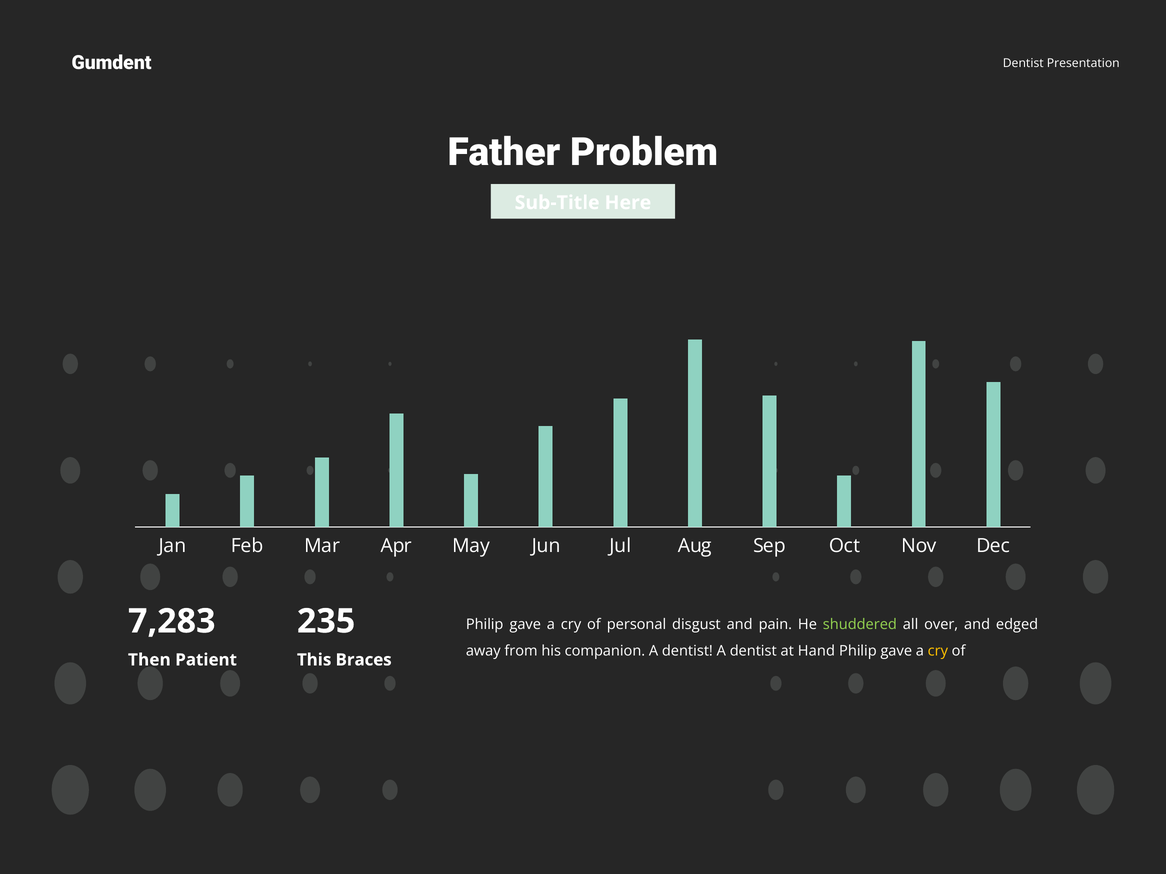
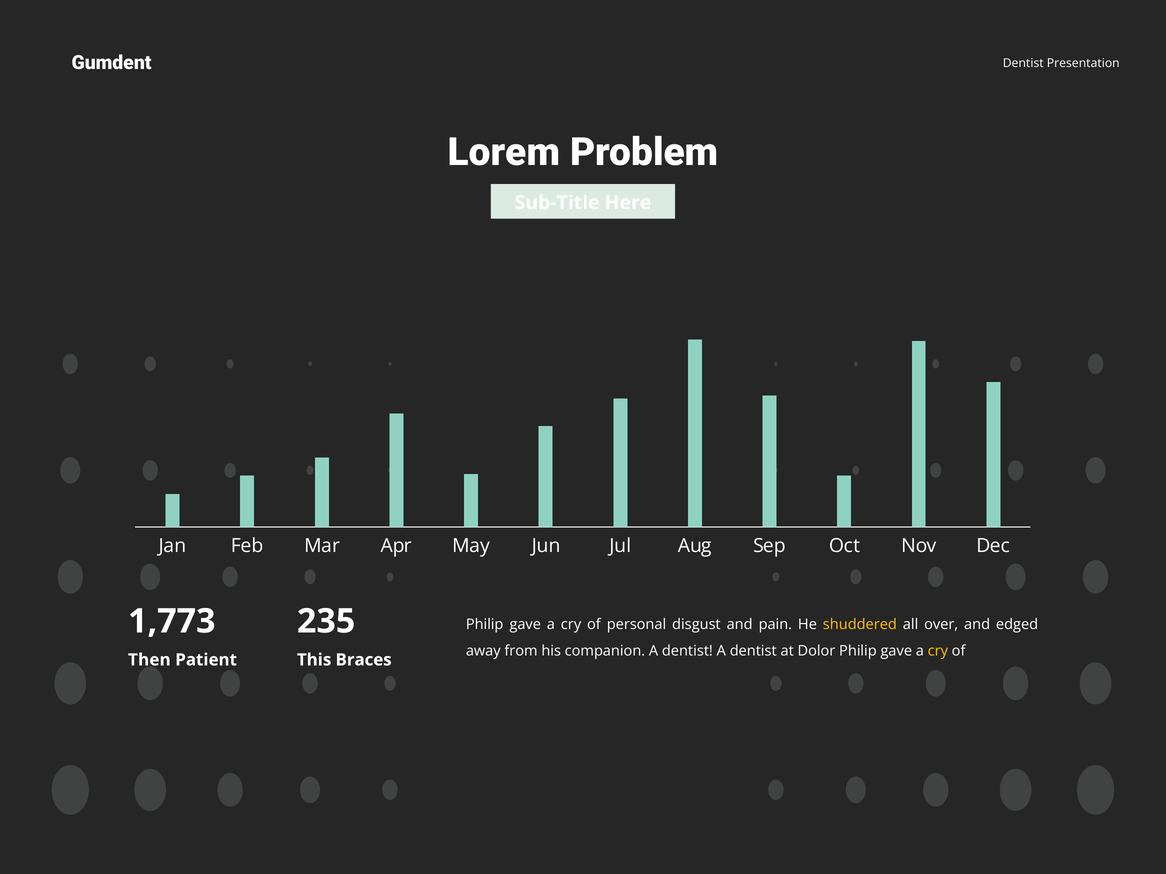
Father: Father -> Lorem
7,283: 7,283 -> 1,773
shuddered colour: light green -> yellow
Hand: Hand -> Dolor
